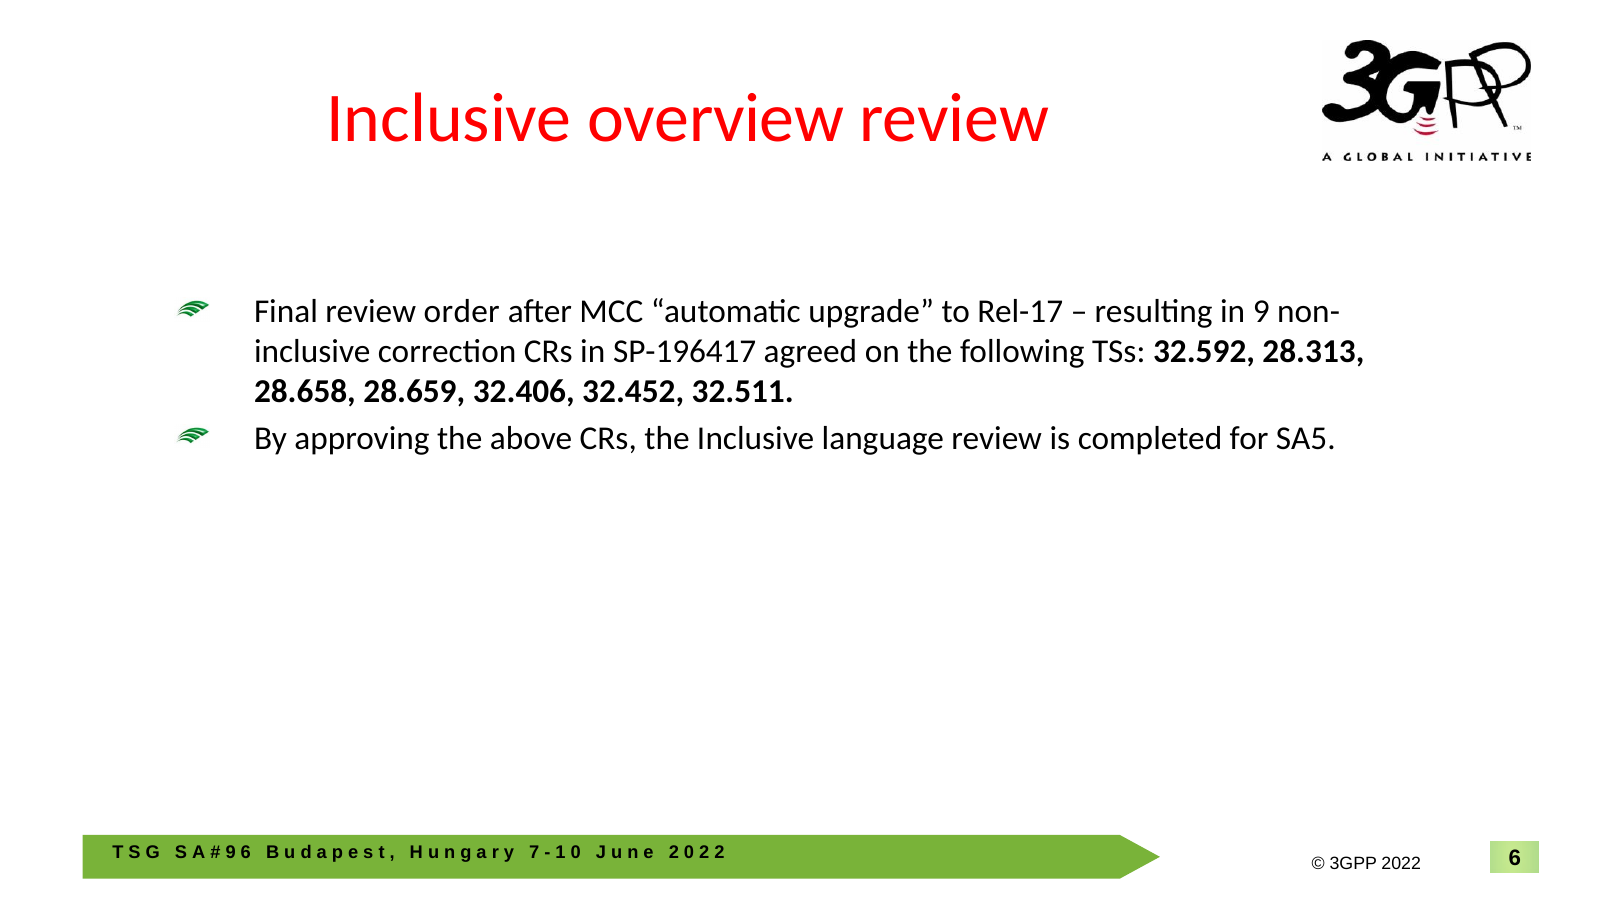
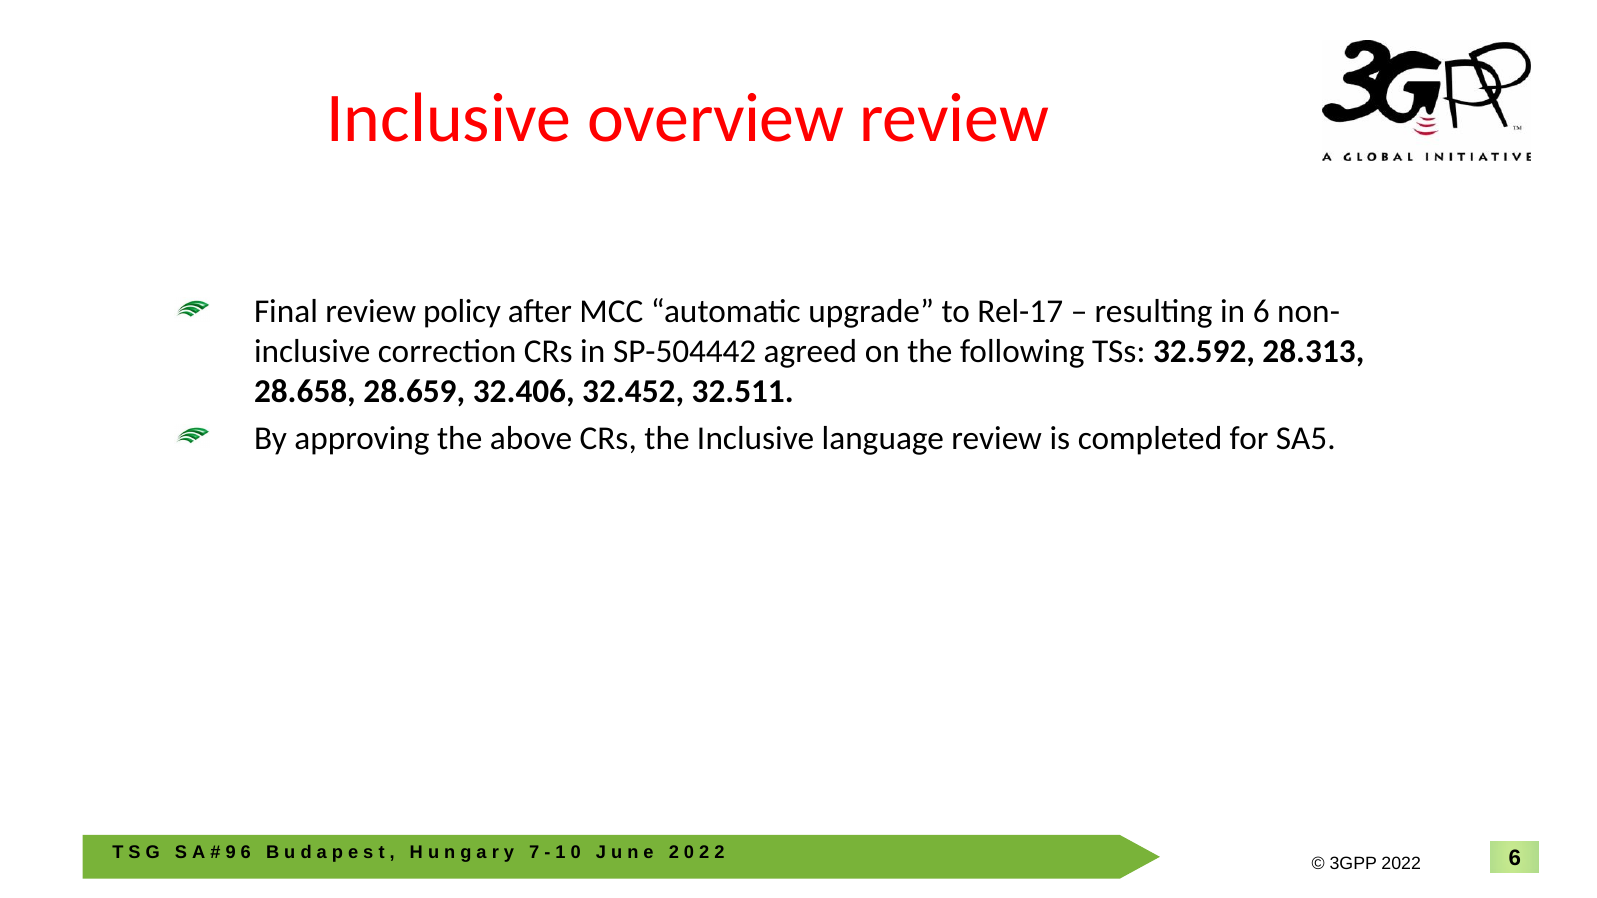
order: order -> policy
in 9: 9 -> 6
SP-196417: SP-196417 -> SP-504442
